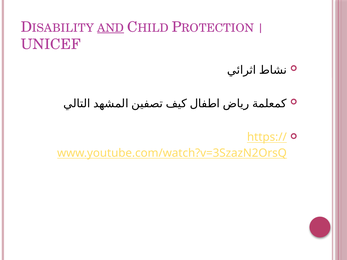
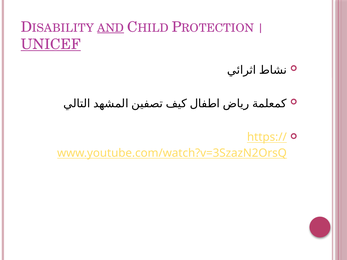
UNICEF underline: none -> present
